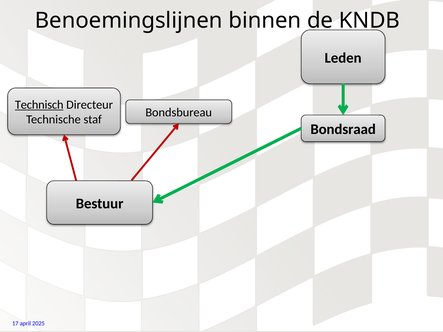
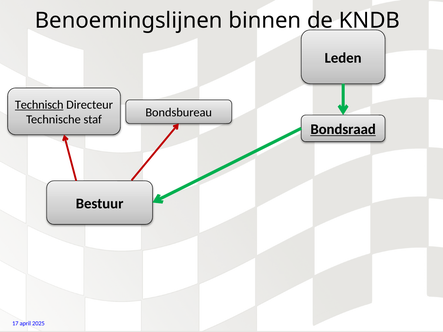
Bondsraad underline: none -> present
